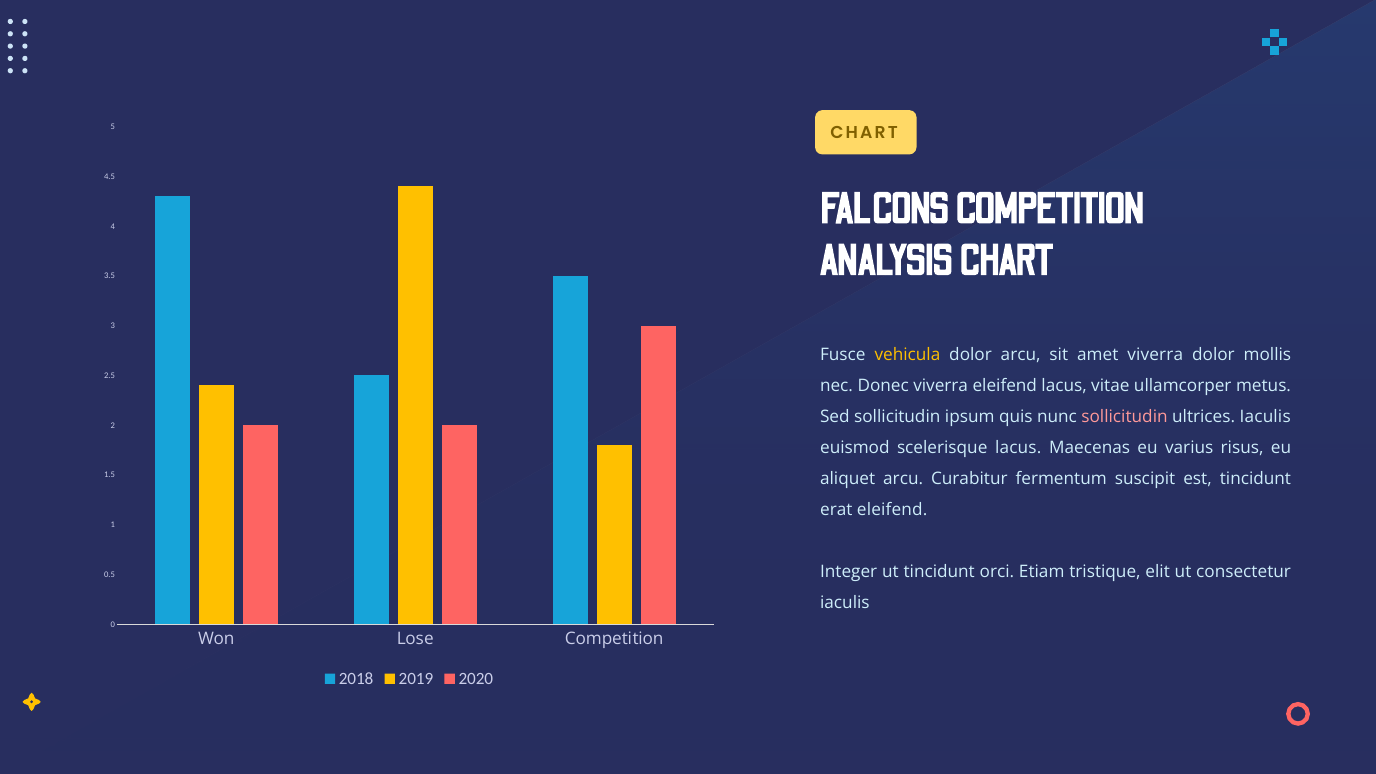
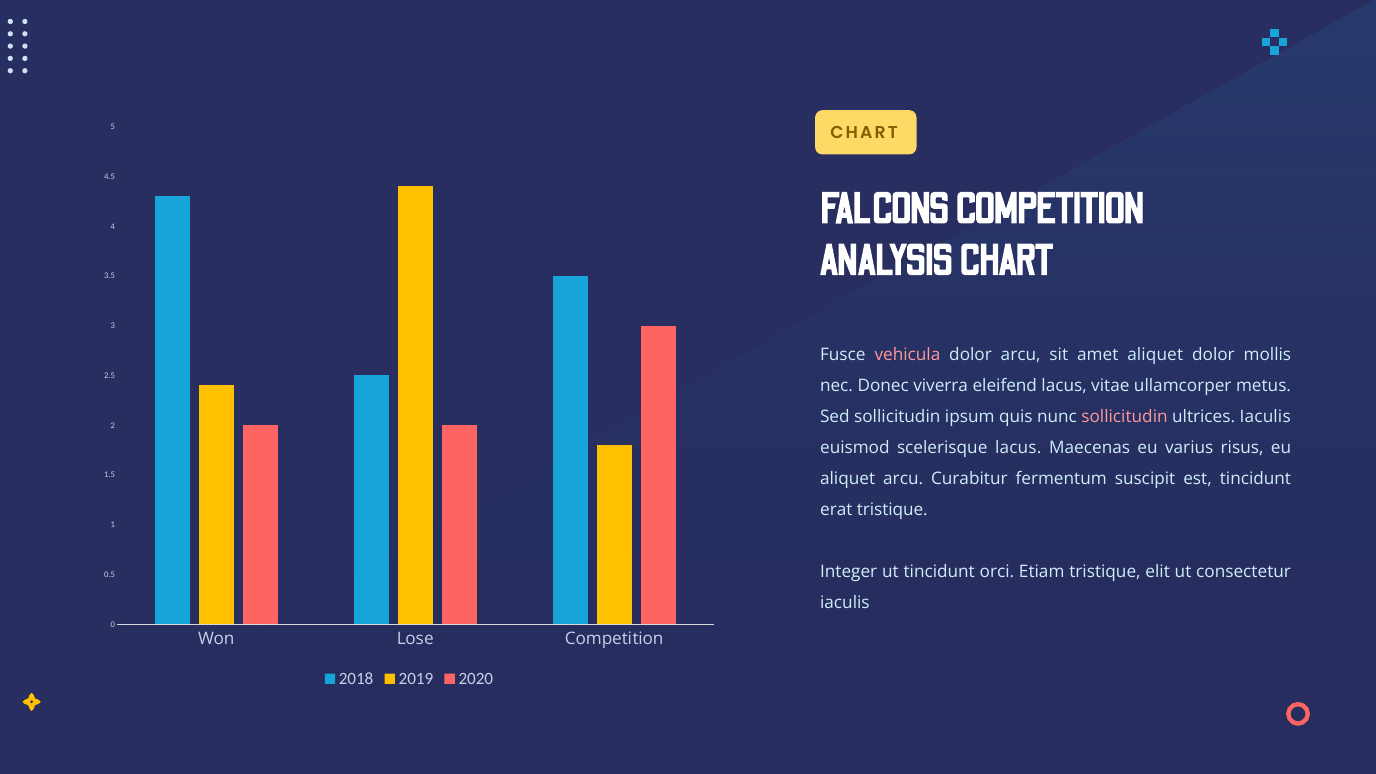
vehicula colour: yellow -> pink
amet viverra: viverra -> aliquet
erat eleifend: eleifend -> tristique
